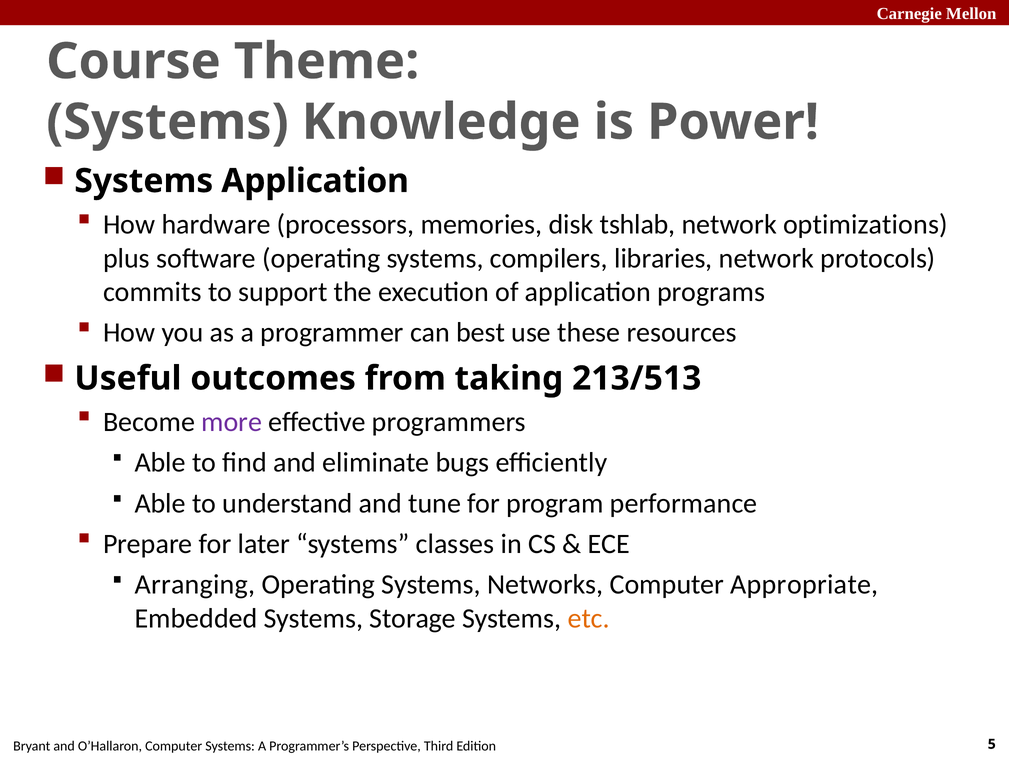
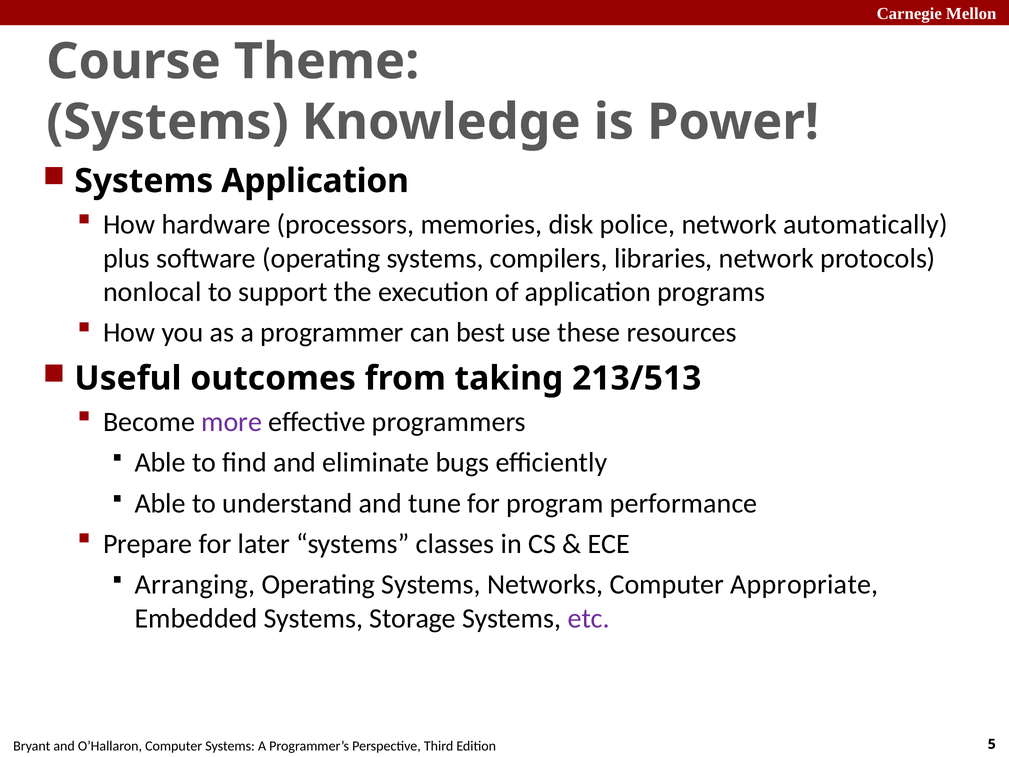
tshlab: tshlab -> police
optimizations: optimizations -> automatically
commits: commits -> nonlocal
etc colour: orange -> purple
